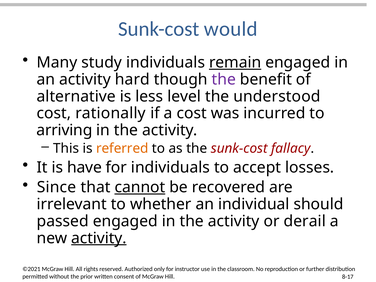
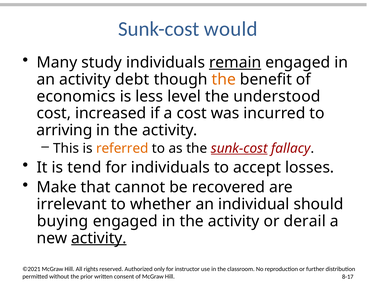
hard: hard -> debt
the at (224, 79) colour: purple -> orange
alternative: alternative -> economics
rationally: rationally -> increased
sunk-cost at (239, 148) underline: none -> present
have: have -> tend
Since: Since -> Make
cannot underline: present -> none
passed: passed -> buying
